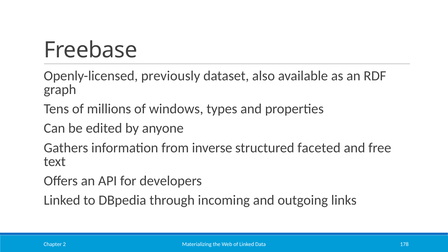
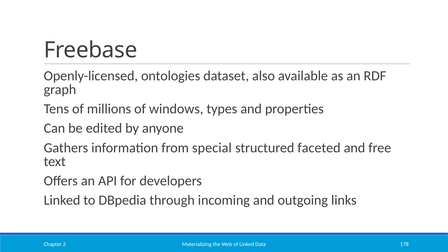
previously: previously -> ontologies
inverse: inverse -> special
